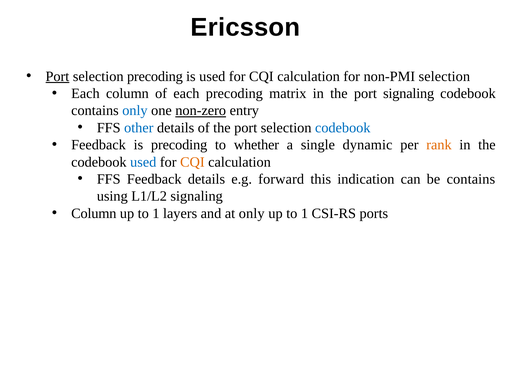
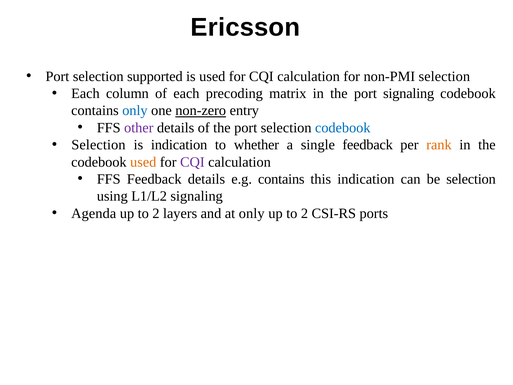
Port at (57, 76) underline: present -> none
selection precoding: precoding -> supported
other colour: blue -> purple
Feedback at (99, 145): Feedback -> Selection
is precoding: precoding -> indication
single dynamic: dynamic -> feedback
used at (143, 162) colour: blue -> orange
CQI at (192, 162) colour: orange -> purple
e.g forward: forward -> contains
be contains: contains -> selection
Column at (94, 213): Column -> Agenda
1 at (156, 213): 1 -> 2
1 at (305, 213): 1 -> 2
